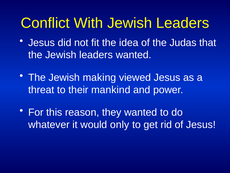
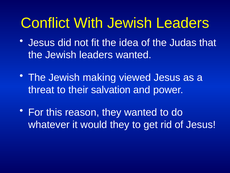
mankind: mankind -> salvation
would only: only -> they
